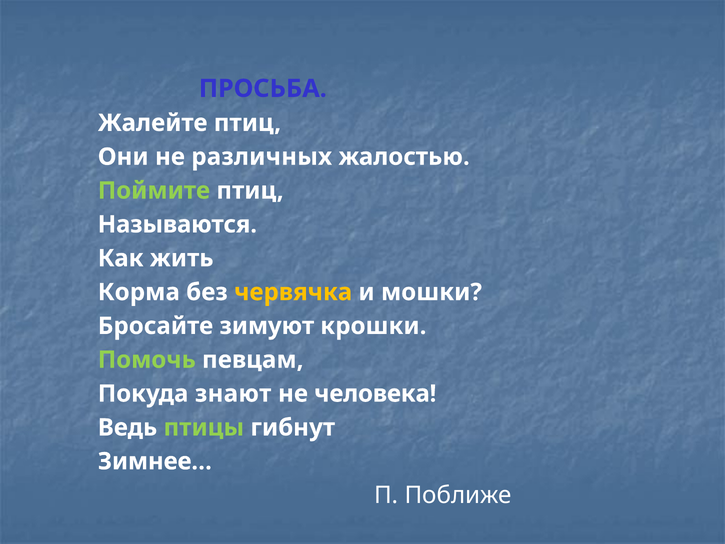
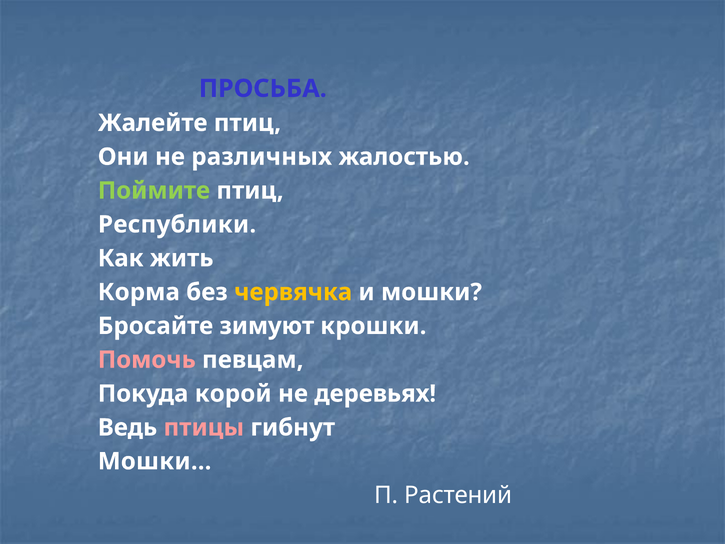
Называются: Называются -> Республики
Помочь colour: light green -> pink
знают: знают -> корой
человека: человека -> деревьях
птицы colour: light green -> pink
Зимнее…: Зимнее… -> Мошки…
Поближе: Поближе -> Растений
